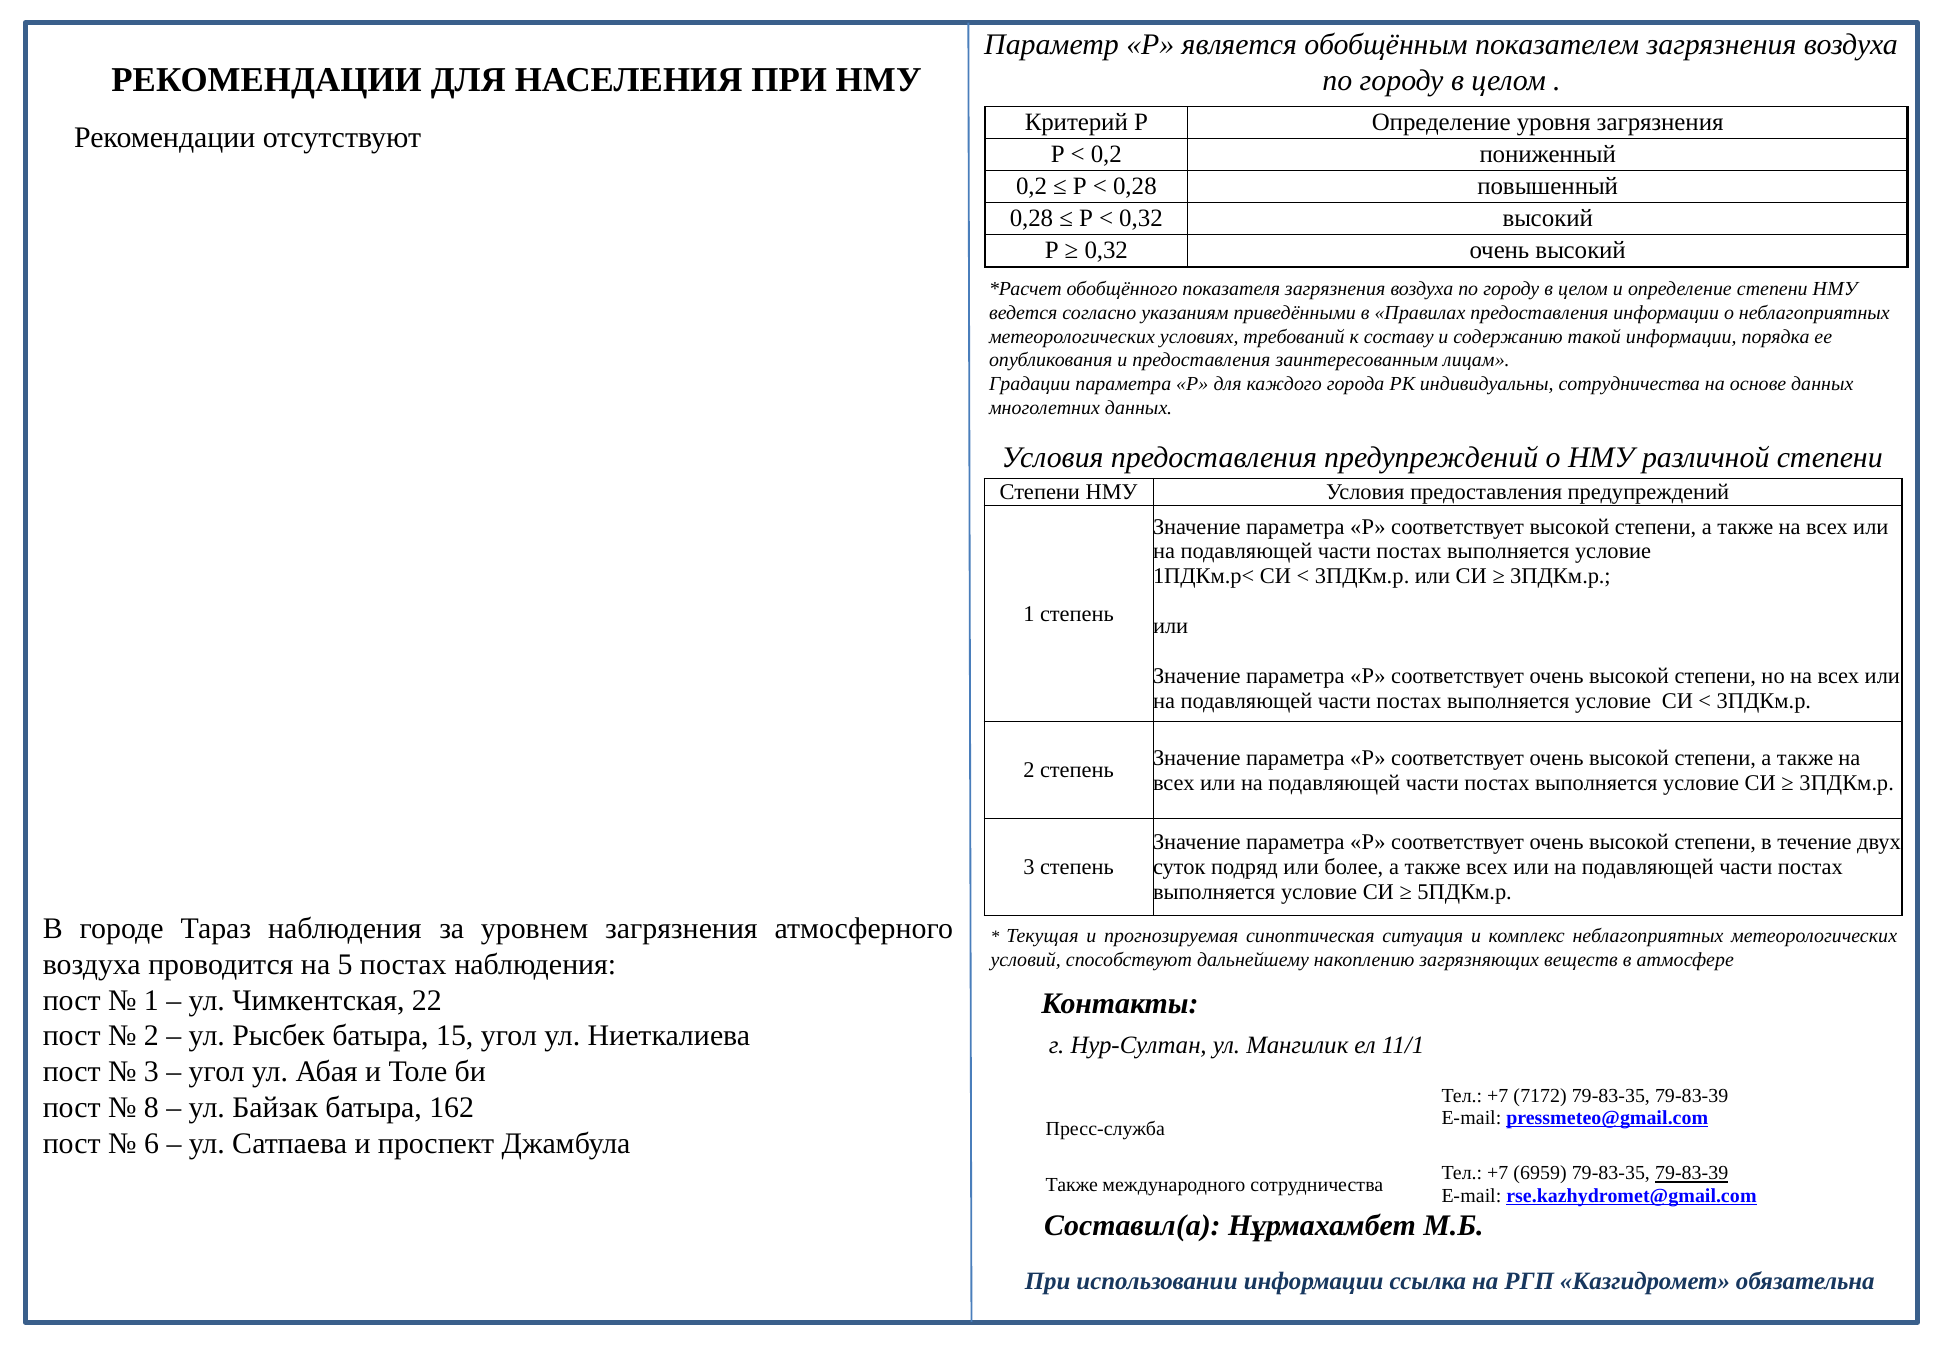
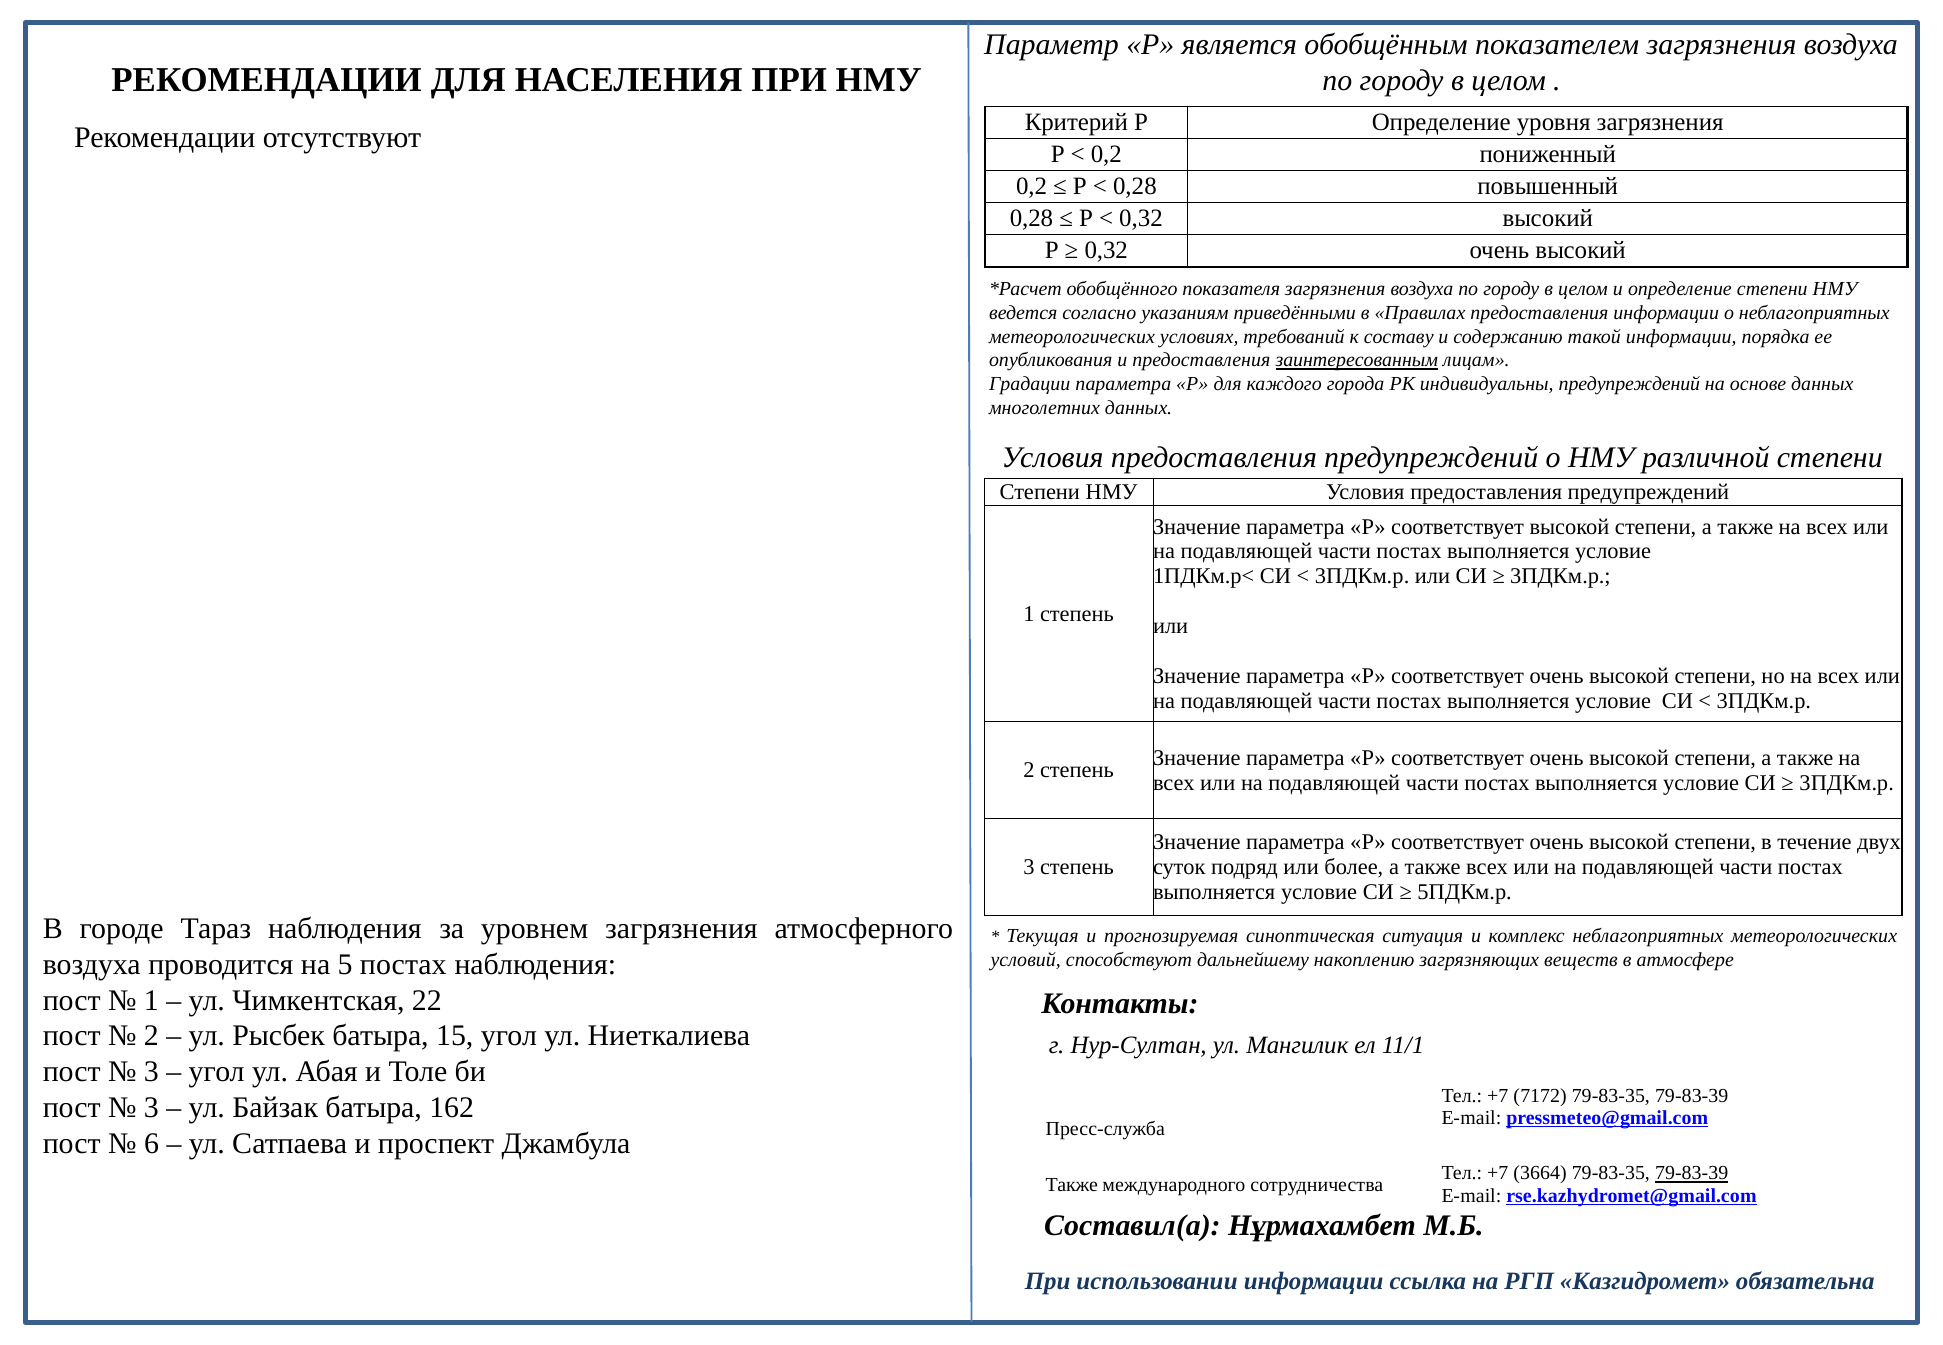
заинтересованным underline: none -> present
индивидуальны сотрудничества: сотрудничества -> предупреждений
8 at (151, 1108): 8 -> 3
6959: 6959 -> 3664
